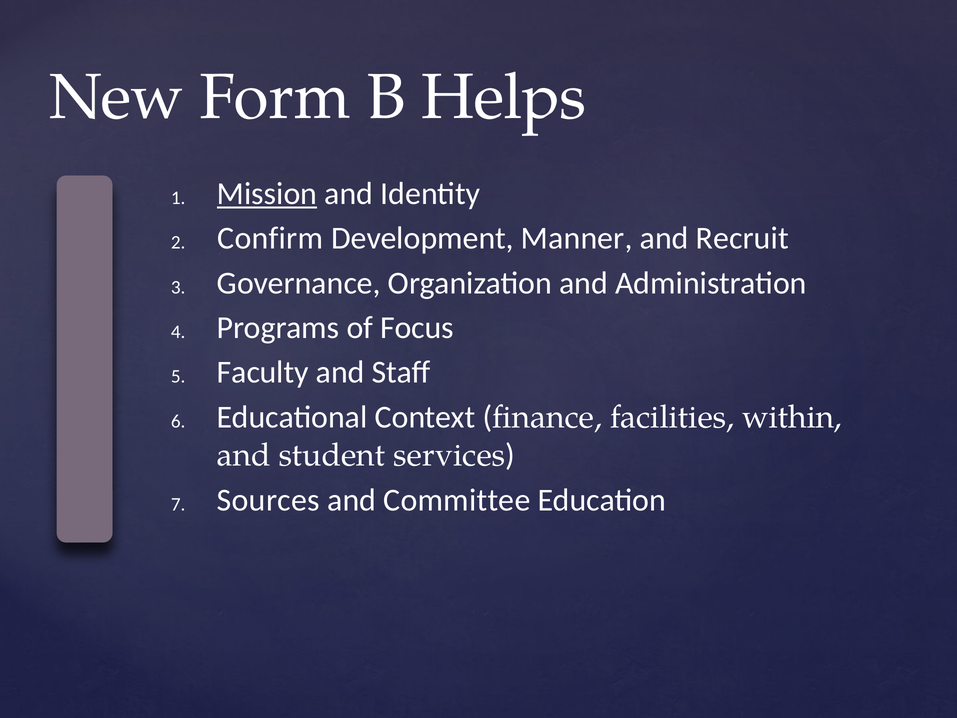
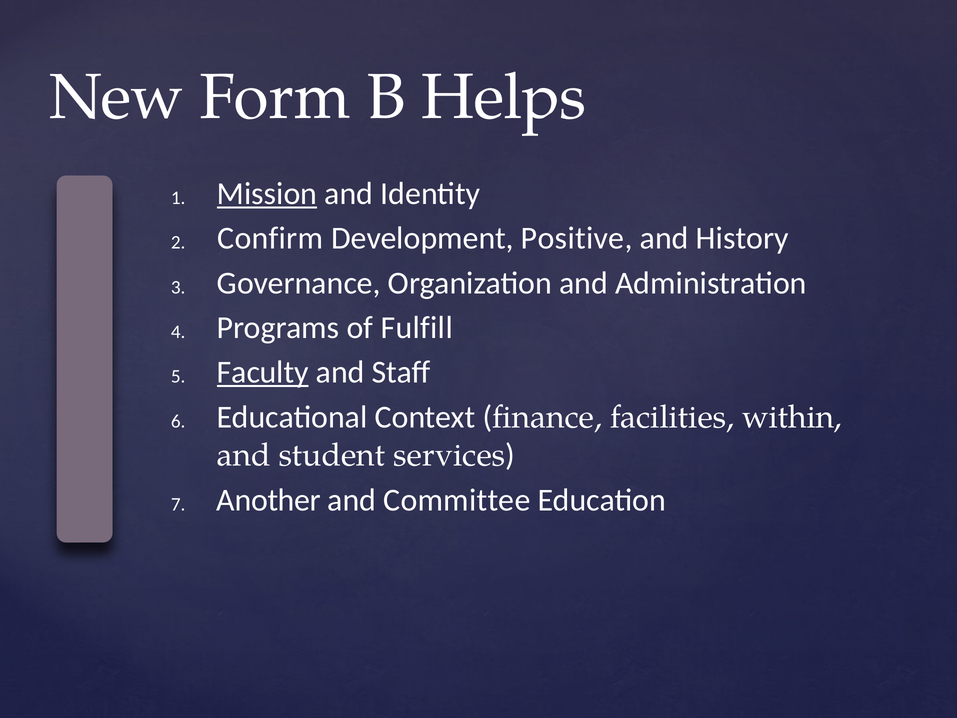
Manner: Manner -> Positive
Recruit: Recruit -> History
Focus: Focus -> Fulfill
Faculty underline: none -> present
Sources: Sources -> Another
